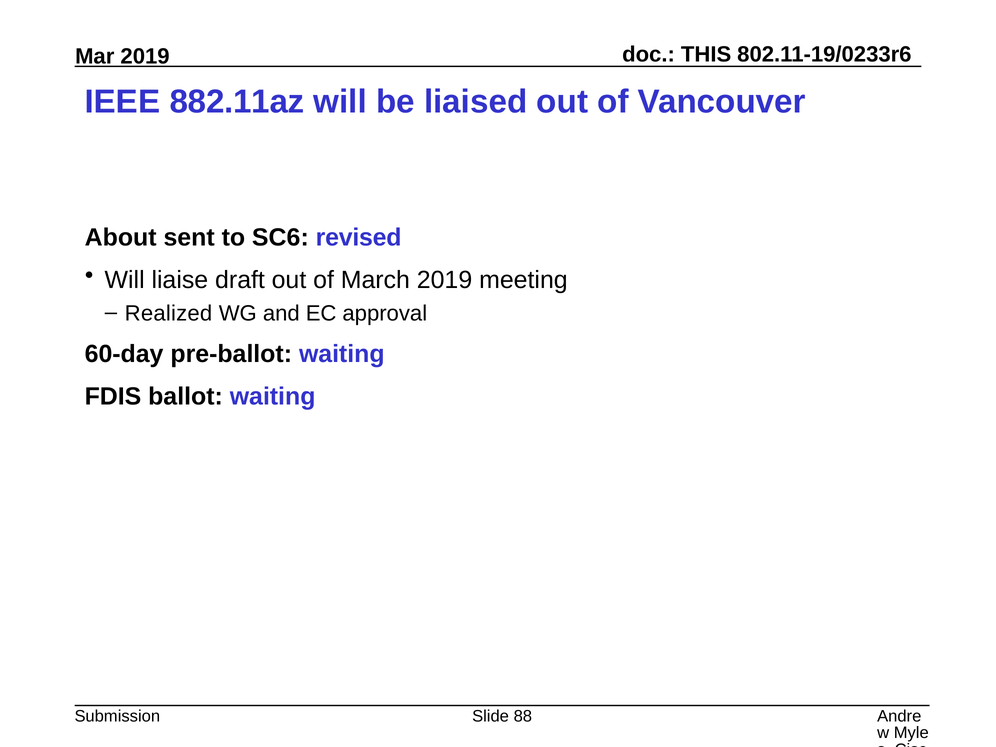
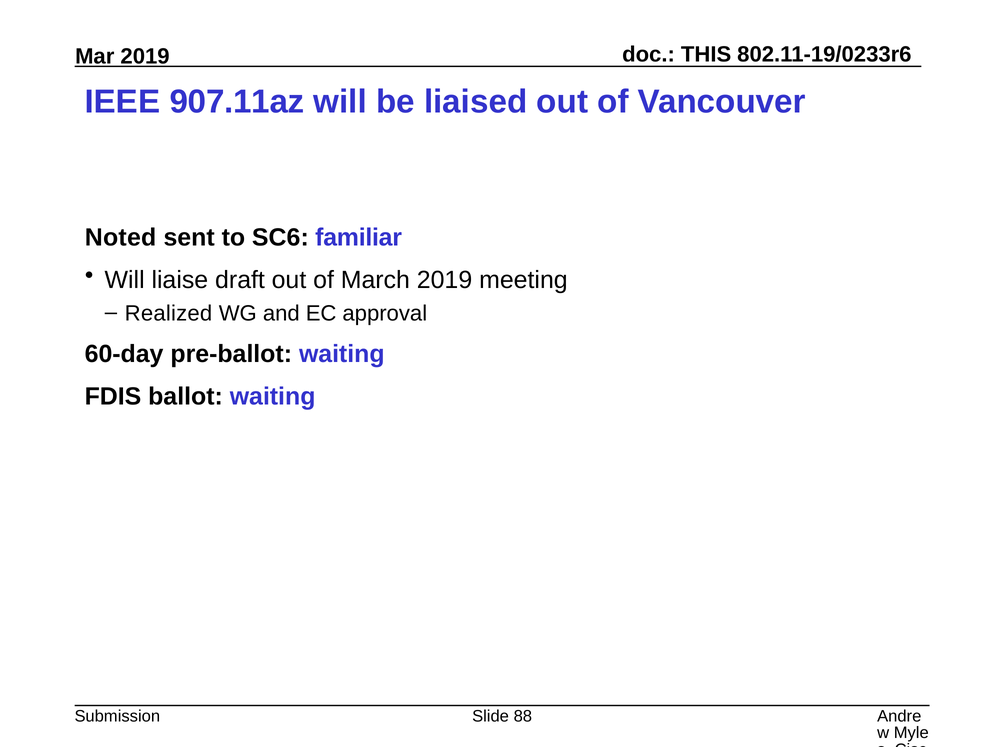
882.11az: 882.11az -> 907.11az
About: About -> Noted
revised: revised -> familiar
